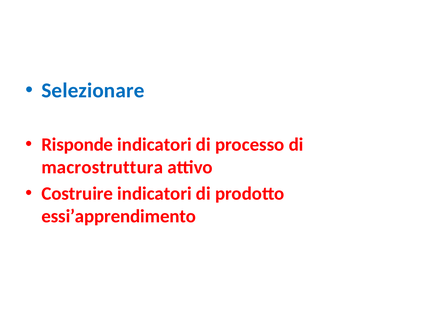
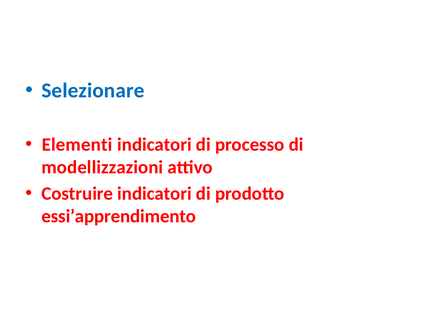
Risponde: Risponde -> Elementi
macrostruttura: macrostruttura -> modellizzazioni
